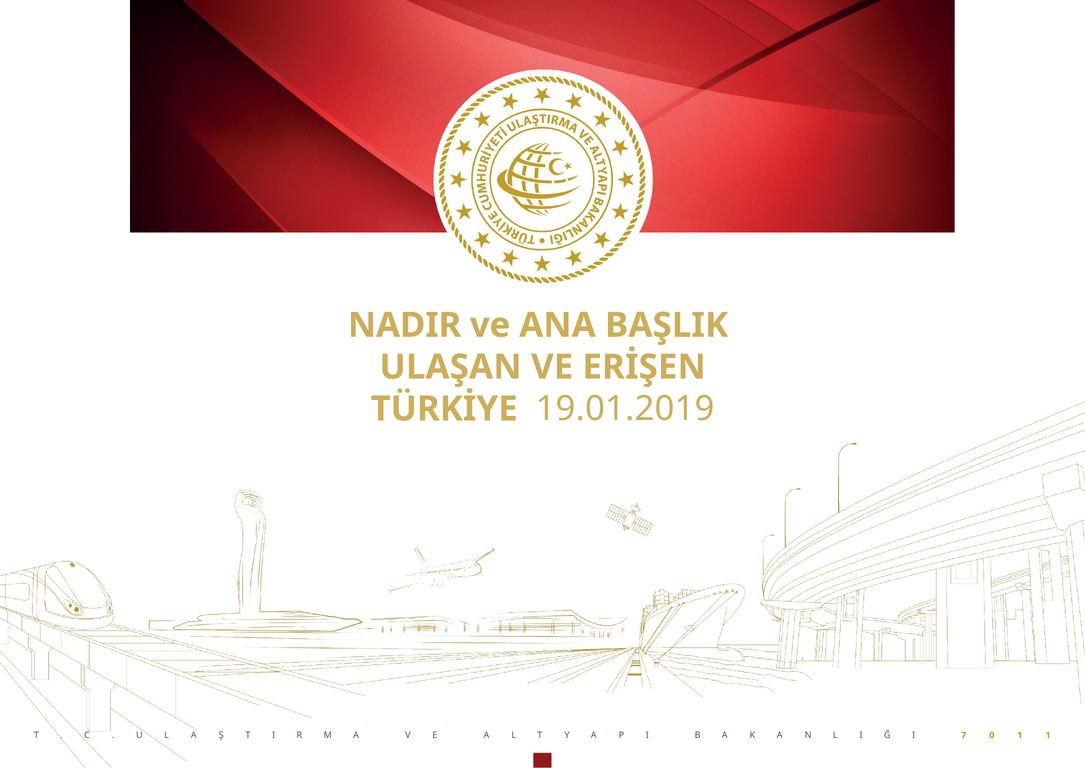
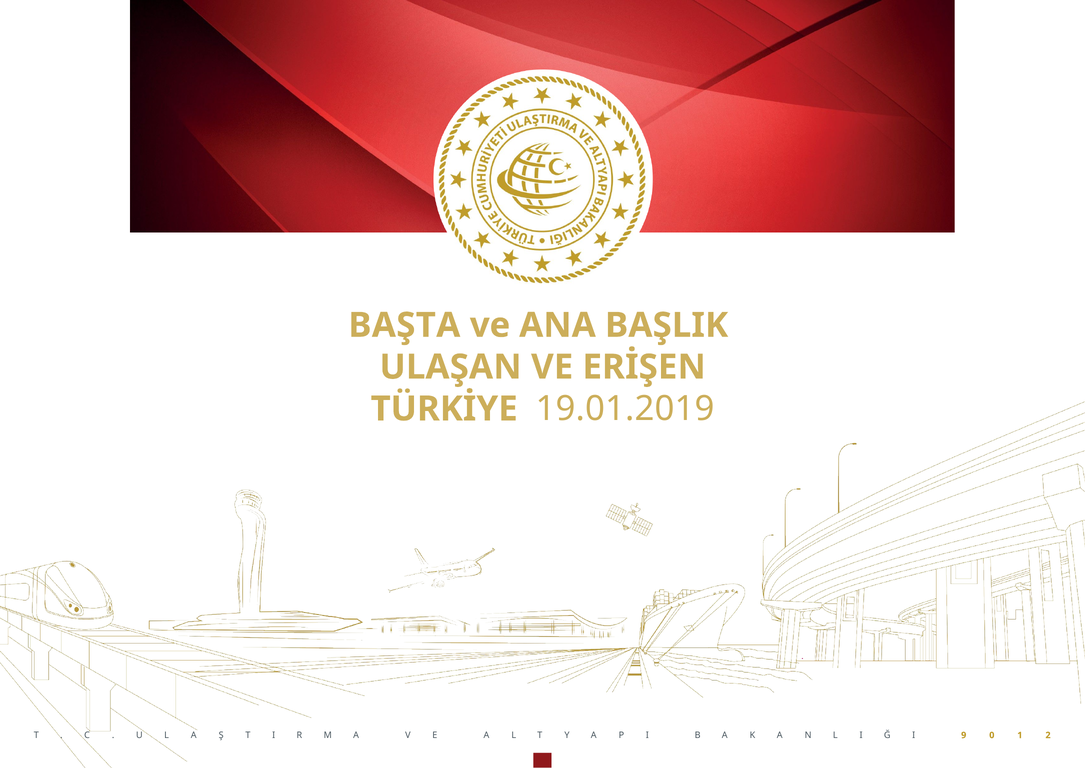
NADIR: NADIR -> BAŞTA
7: 7 -> 9
1 1: 1 -> 2
